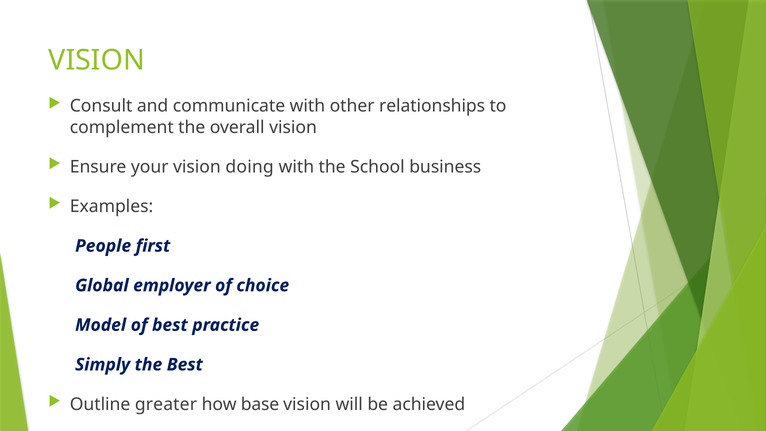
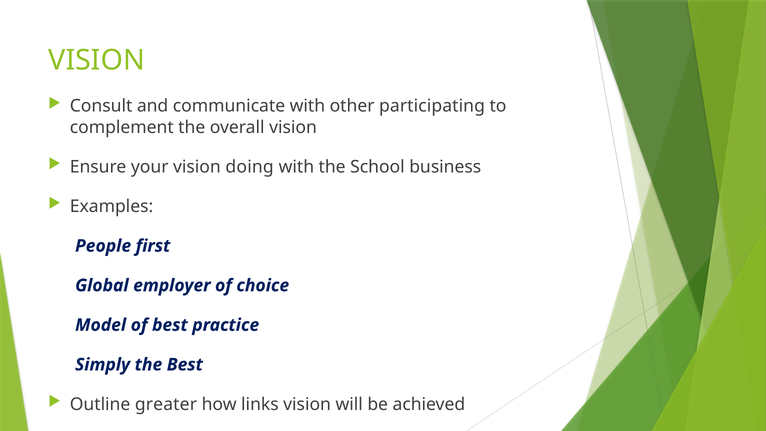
relationships: relationships -> participating
base: base -> links
